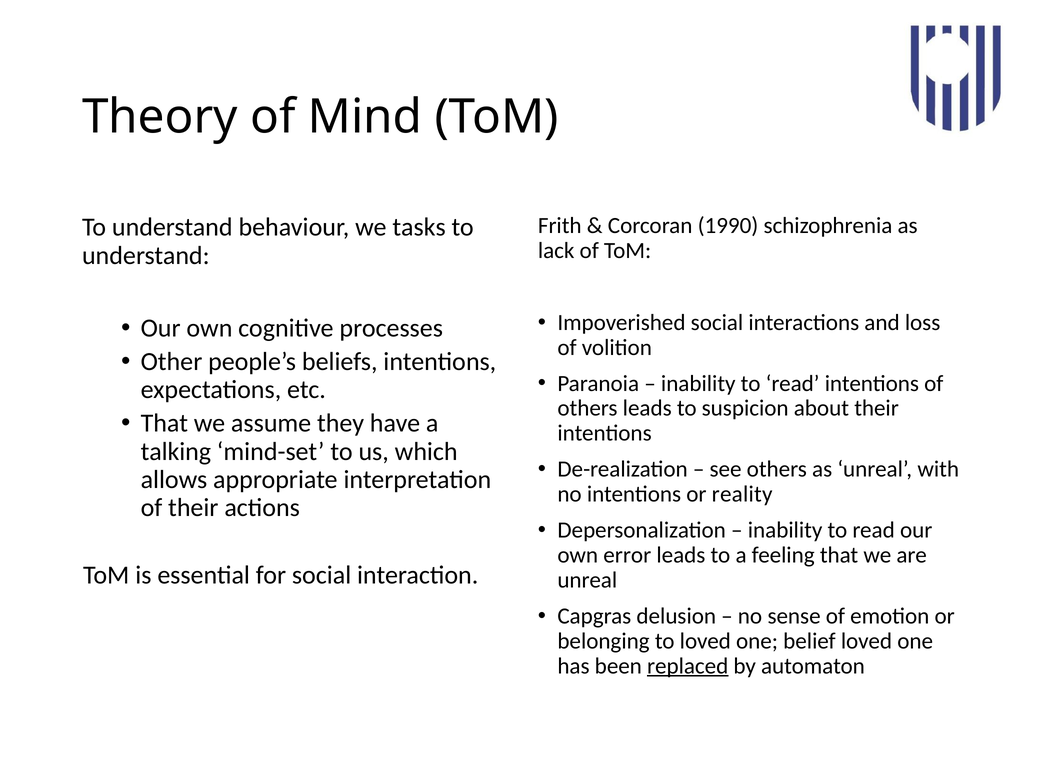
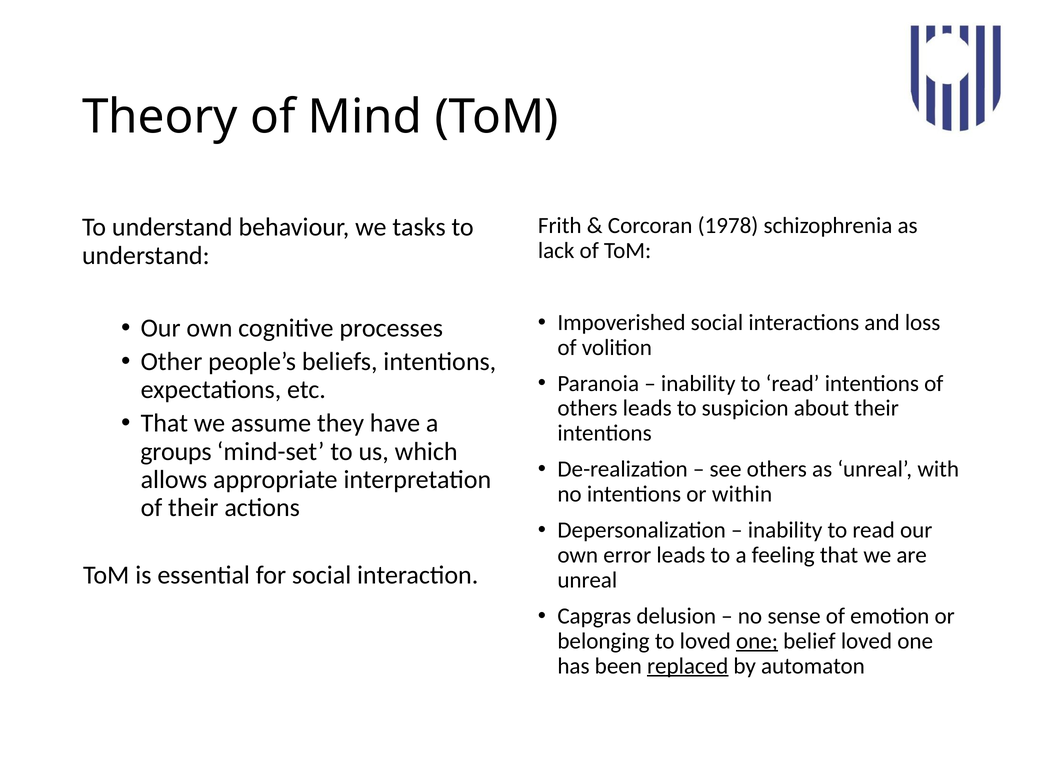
1990: 1990 -> 1978
talking: talking -> groups
reality: reality -> within
one at (757, 641) underline: none -> present
